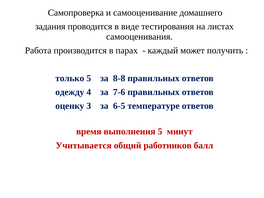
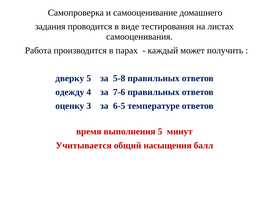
только: только -> дверку
8-8: 8-8 -> 5-8
работников: работников -> насыщения
